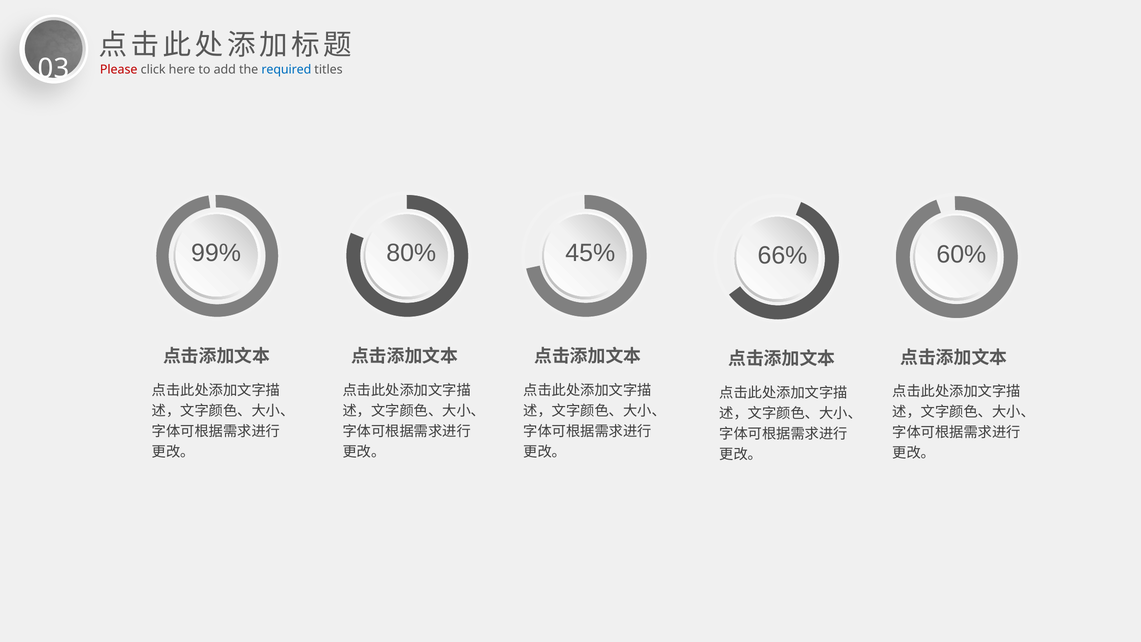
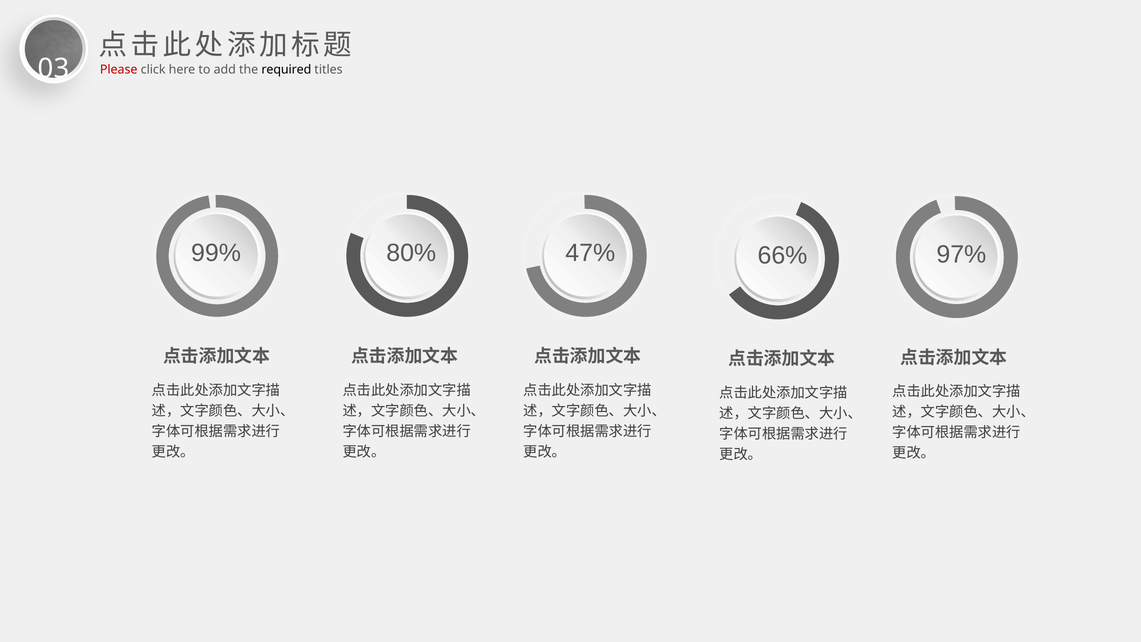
required colour: blue -> black
45%: 45% -> 47%
60%: 60% -> 97%
